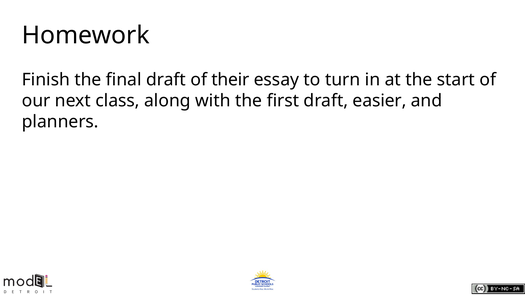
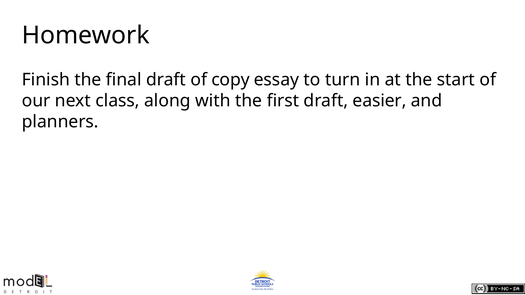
their: their -> copy
